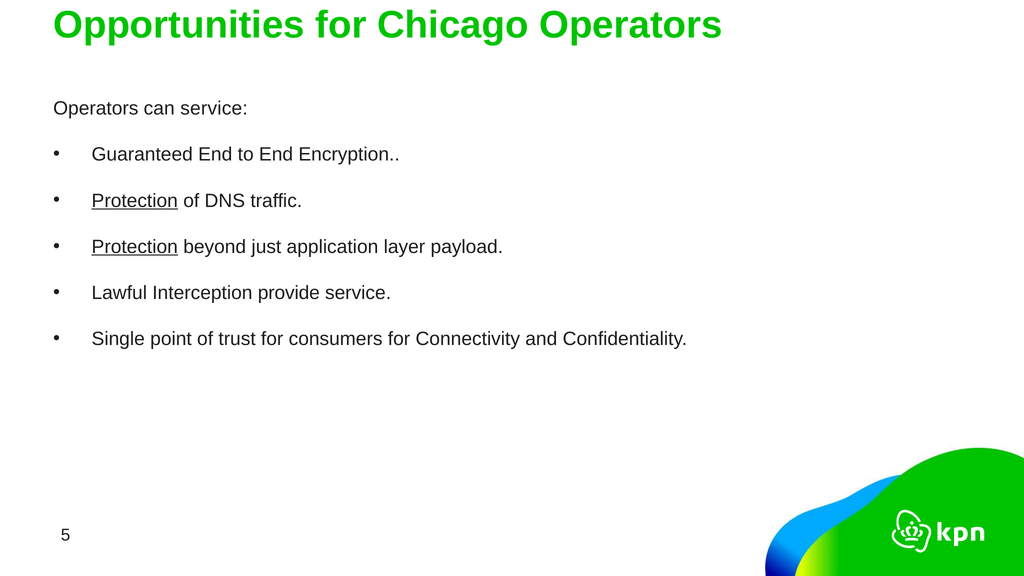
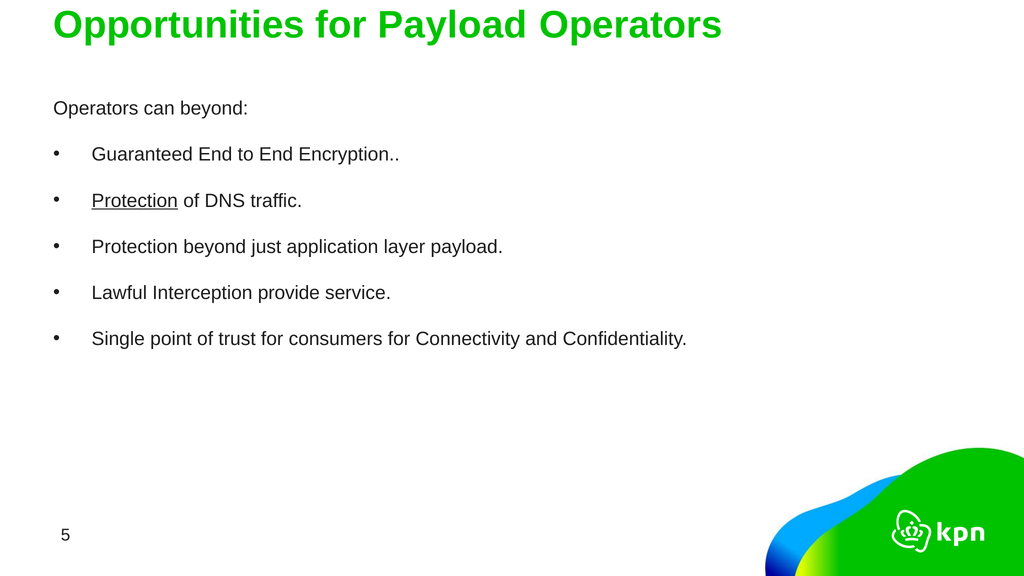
for Chicago: Chicago -> Payload
can service: service -> beyond
Protection at (135, 247) underline: present -> none
